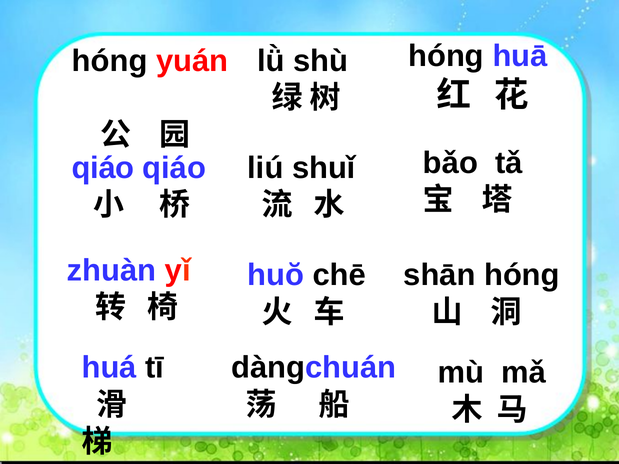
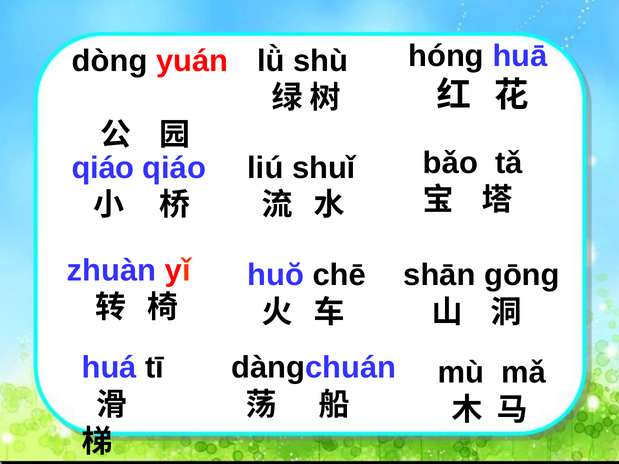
hónɡ at (110, 61): hónɡ -> dòng
shān hónɡ: hónɡ -> gōnɡ
